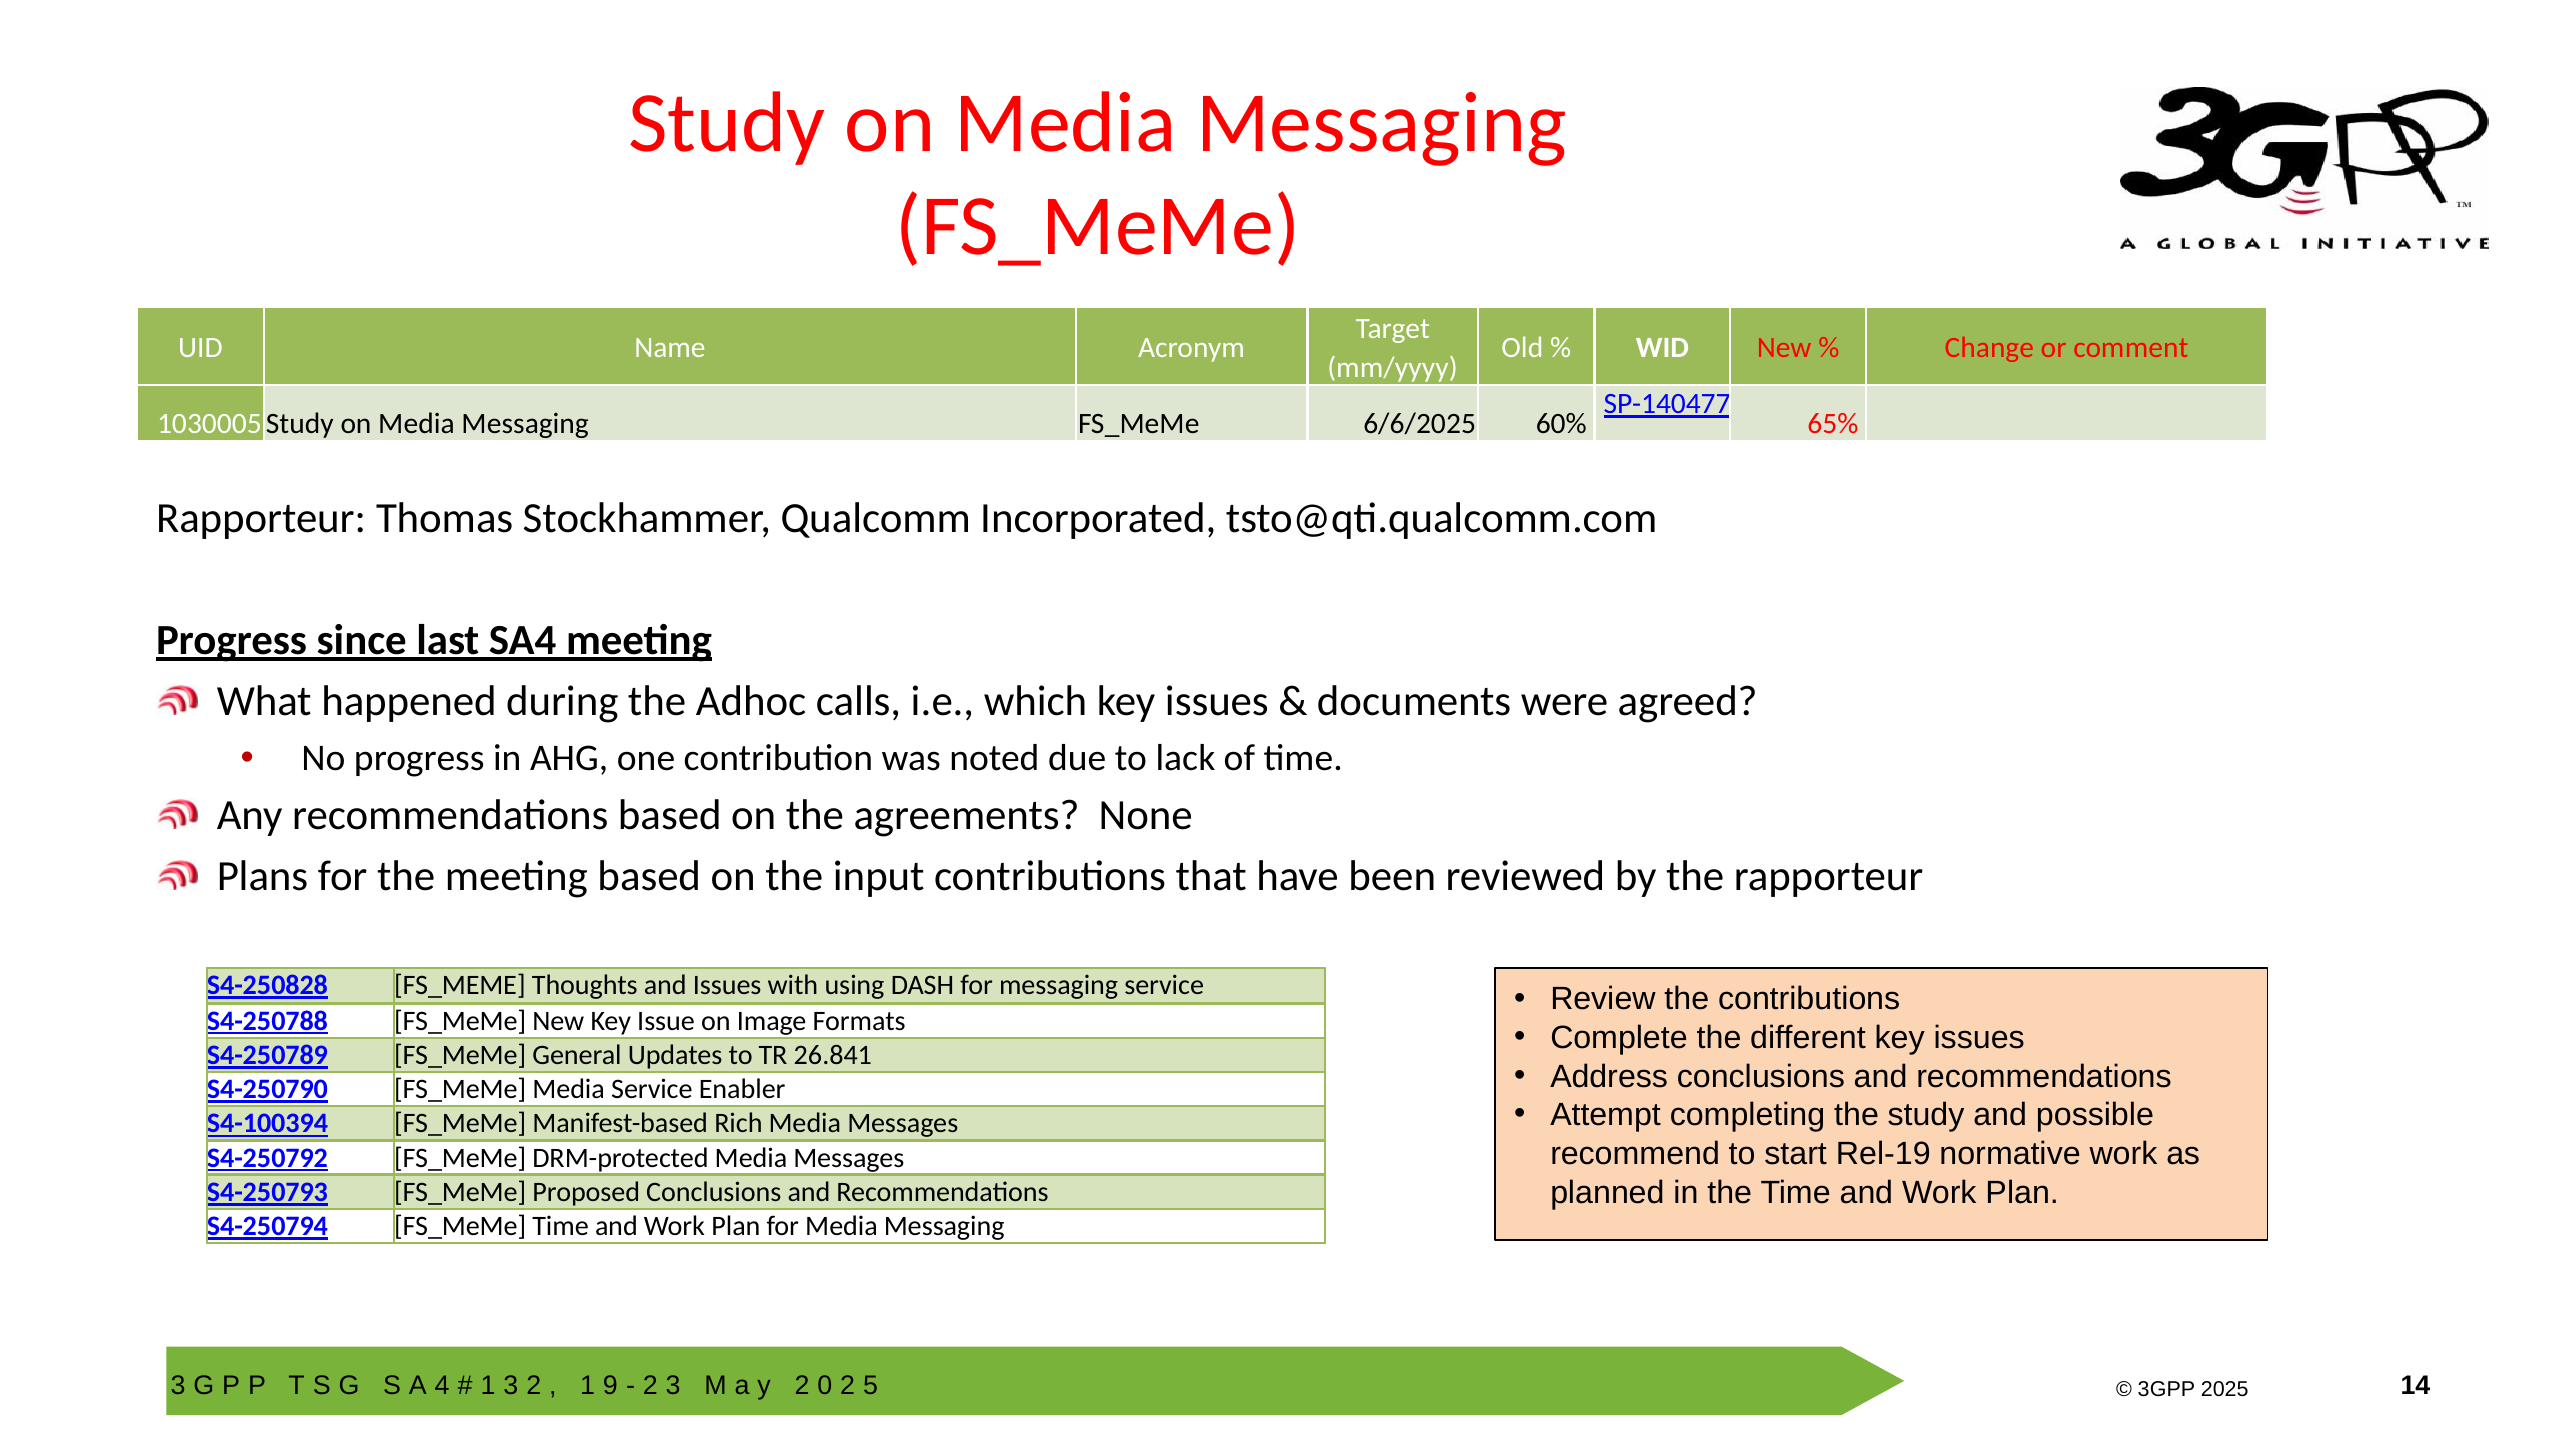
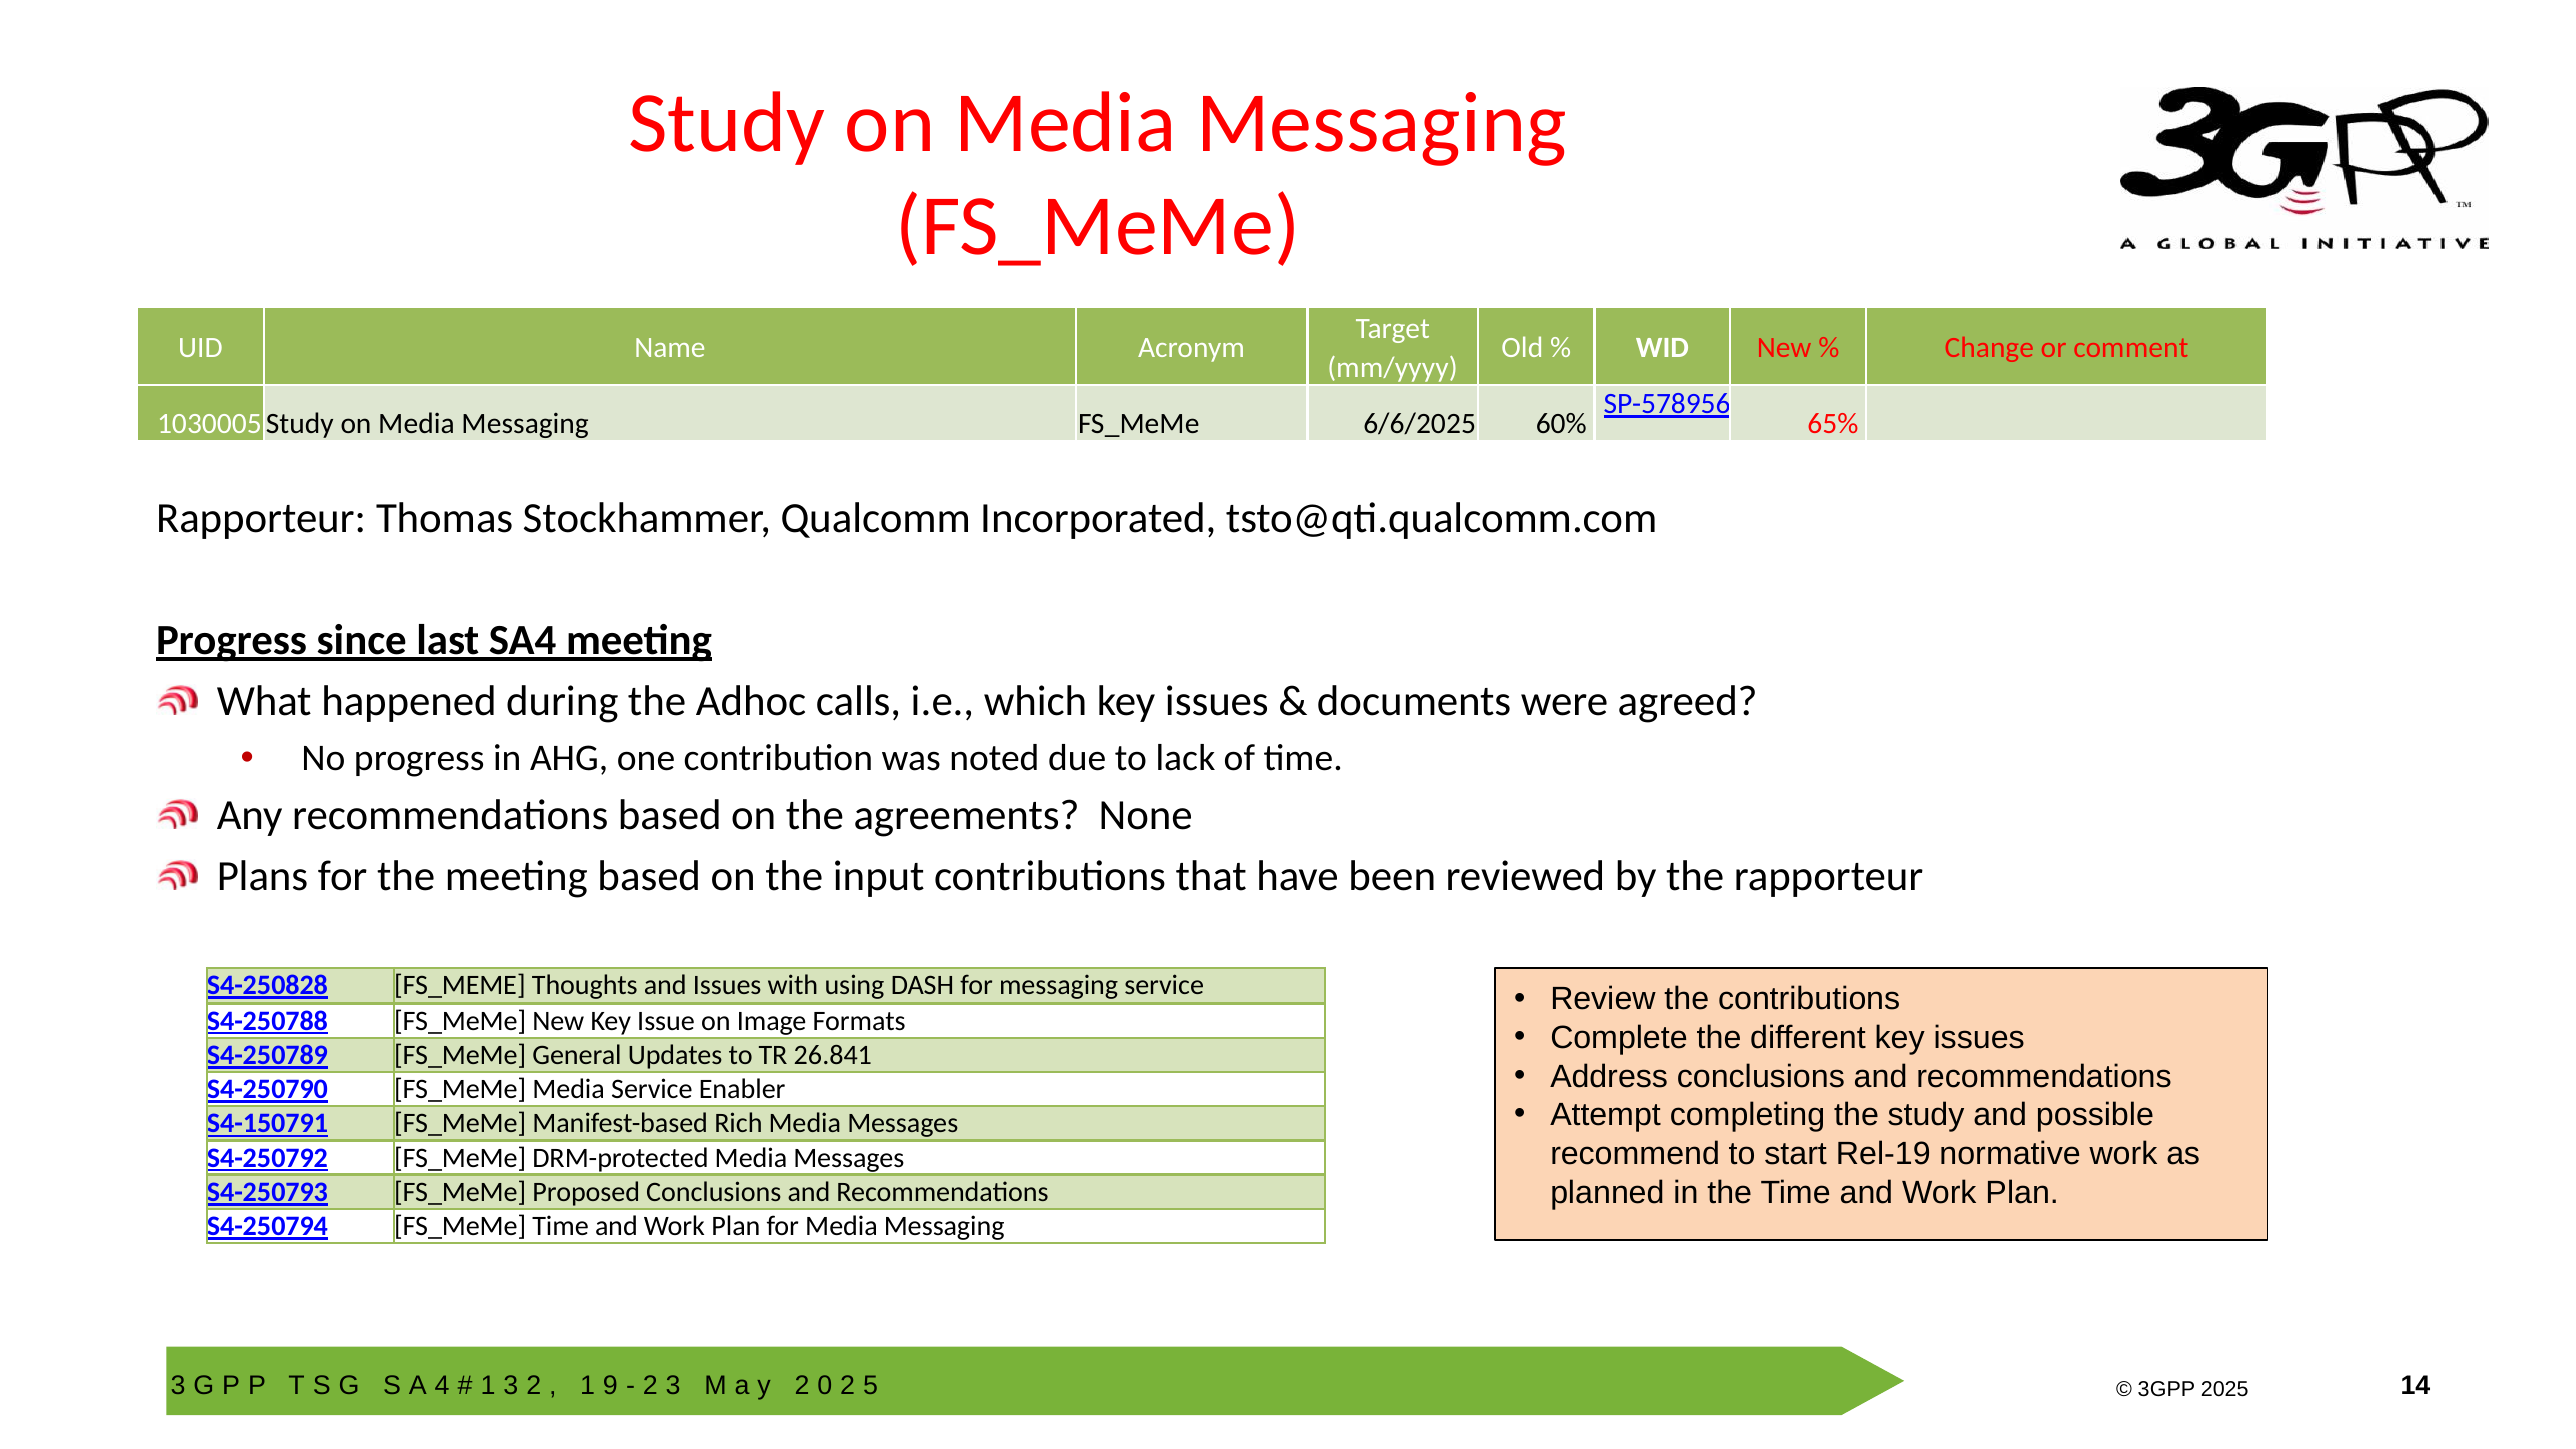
SP-140477: SP-140477 -> SP-578956
S4-100394: S4-100394 -> S4-150791
